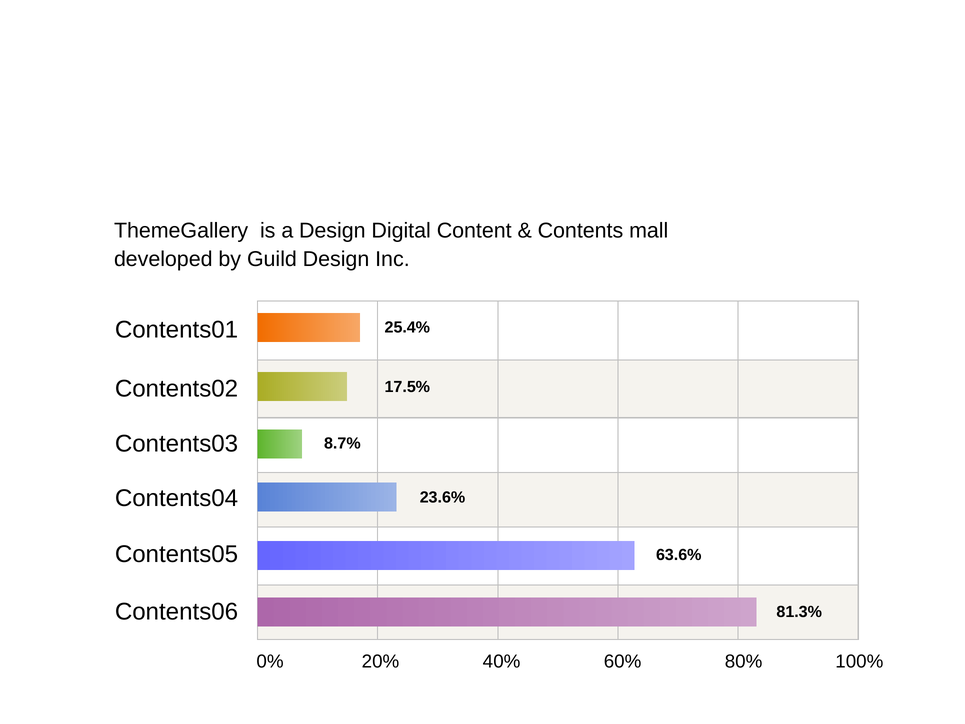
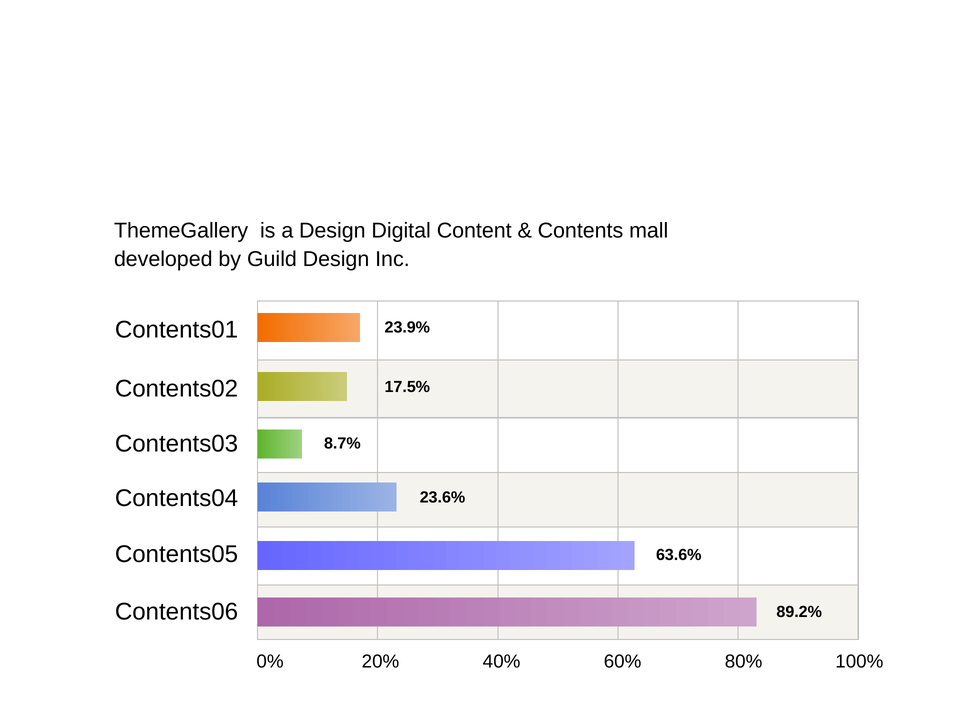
25.4%: 25.4% -> 23.9%
81.3%: 81.3% -> 89.2%
